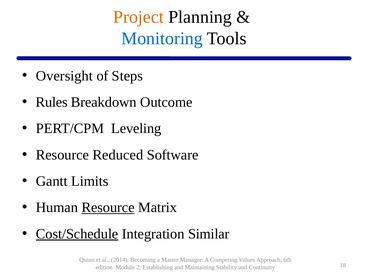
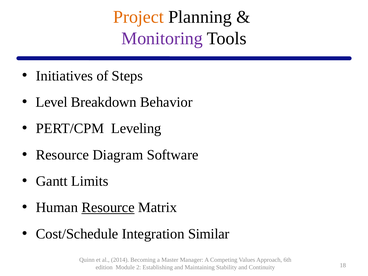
Monitoring colour: blue -> purple
Oversight: Oversight -> Initiatives
Rules: Rules -> Level
Outcome: Outcome -> Behavior
Reduced: Reduced -> Diagram
Cost/Schedule underline: present -> none
